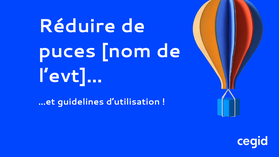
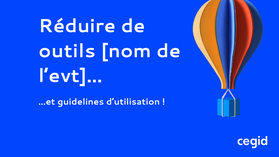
puces: puces -> outils
